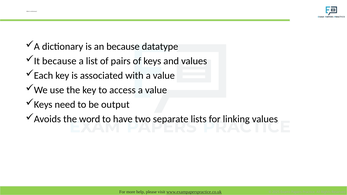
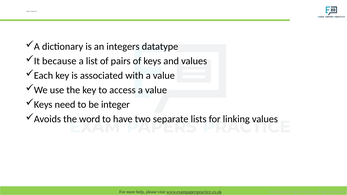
an because: because -> integers
output: output -> integer
